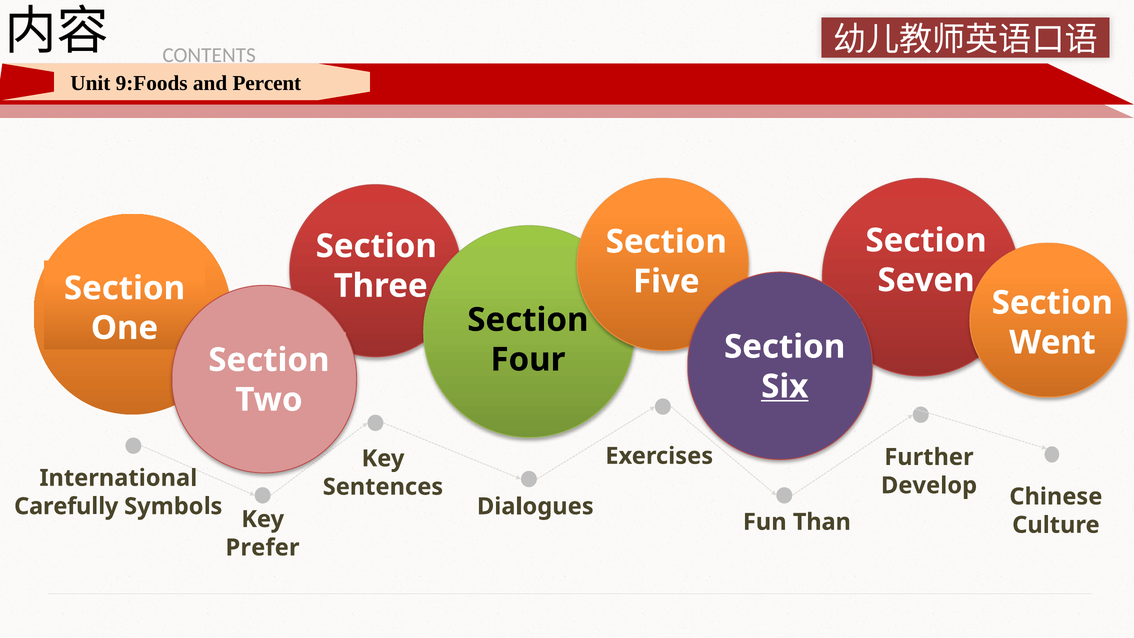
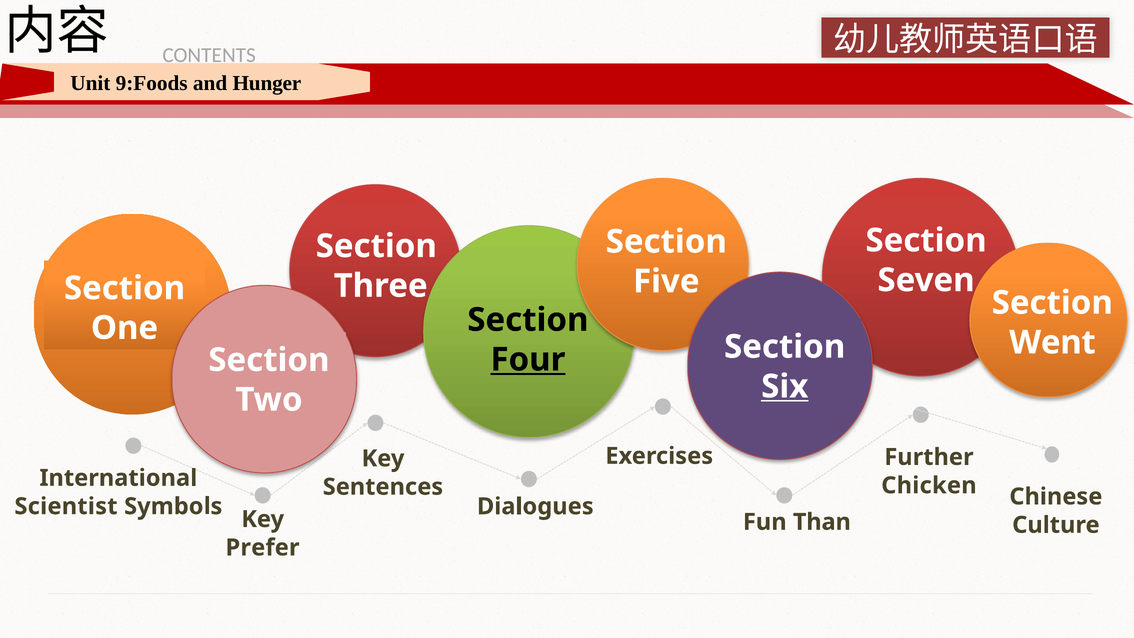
Percent: Percent -> Hunger
Four underline: none -> present
Develop: Develop -> Chicken
Carefully: Carefully -> Scientist
